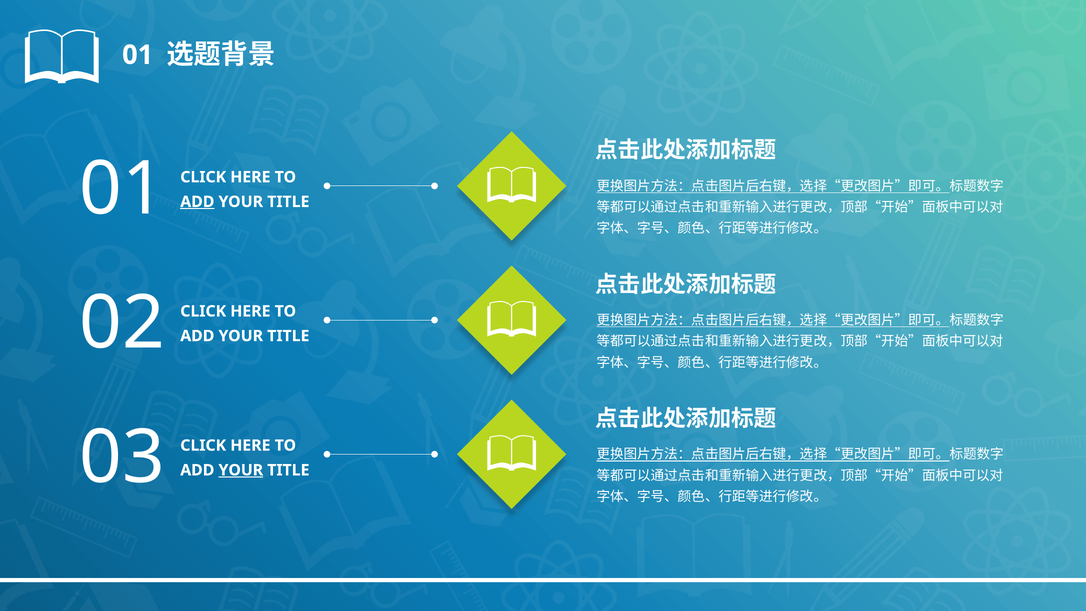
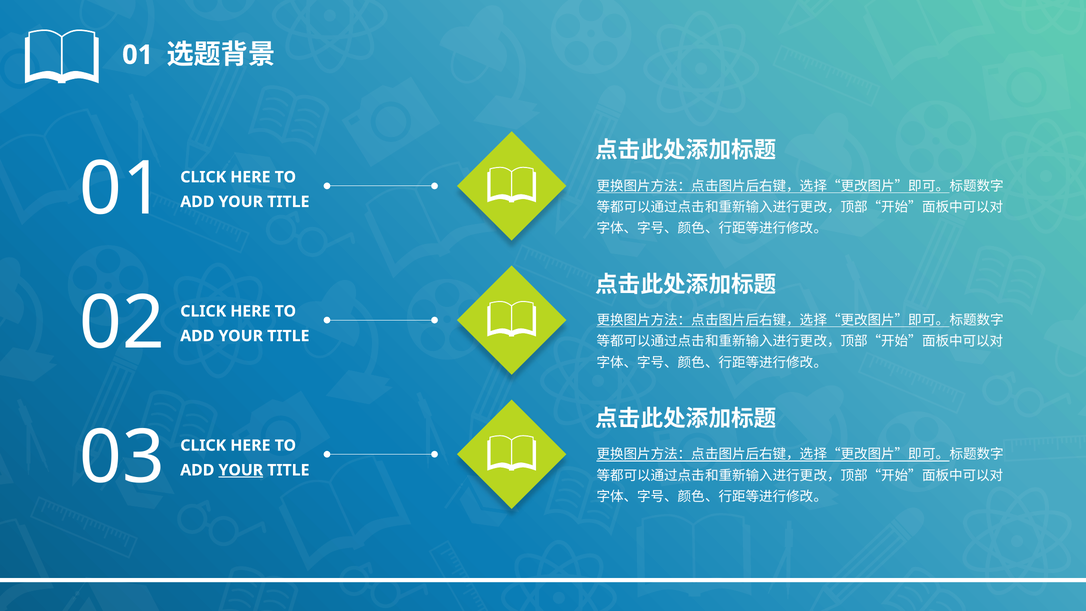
ADD at (197, 202) underline: present -> none
